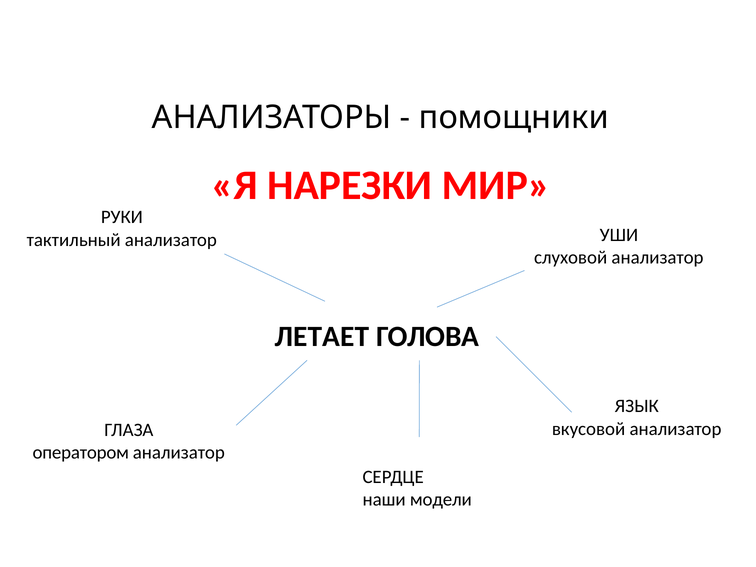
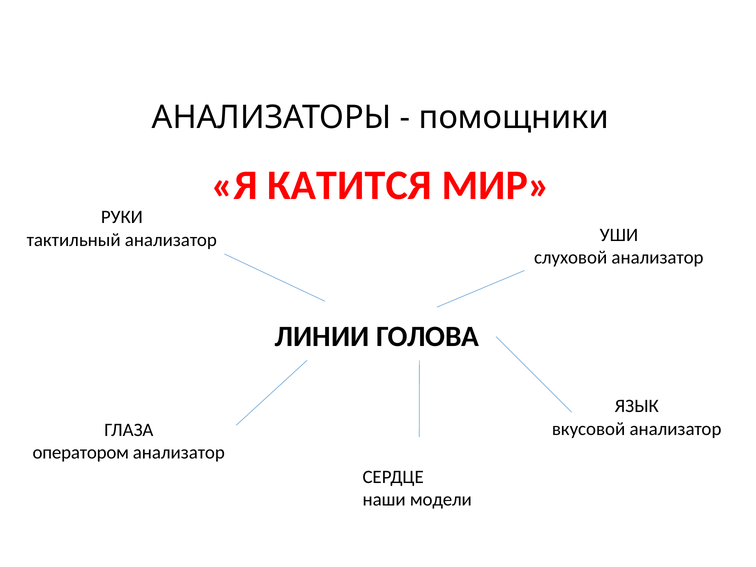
НАРЕЗКИ: НАРЕЗКИ -> КАТИТСЯ
ЛЕТАЕТ: ЛЕТАЕТ -> ЛИНИИ
